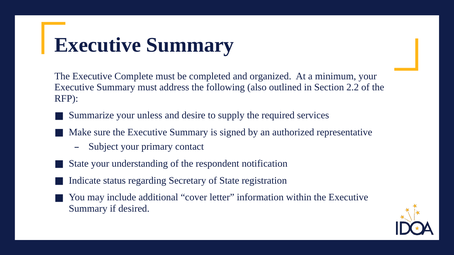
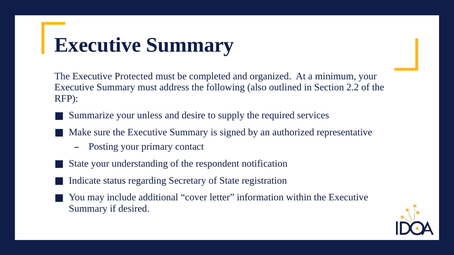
Complete: Complete -> Protected
Subject: Subject -> Posting
